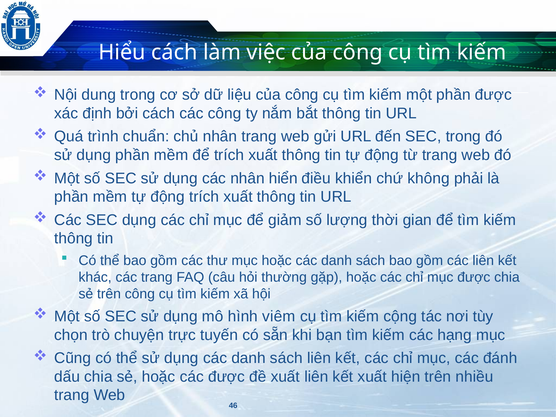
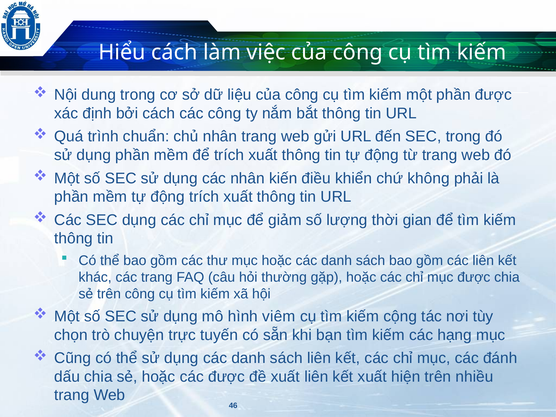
hiển: hiển -> kiến
